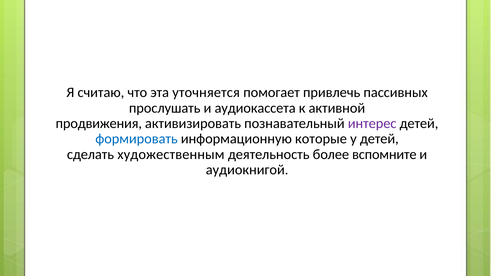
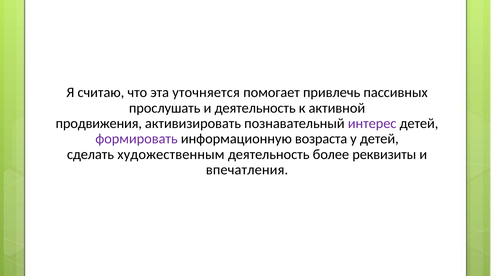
и аудиокассета: аудиокассета -> деятельность
формировать colour: blue -> purple
которые: которые -> возраста
вспомните: вспомните -> реквизиты
аудиокнигой: аудиокнигой -> впечатления
